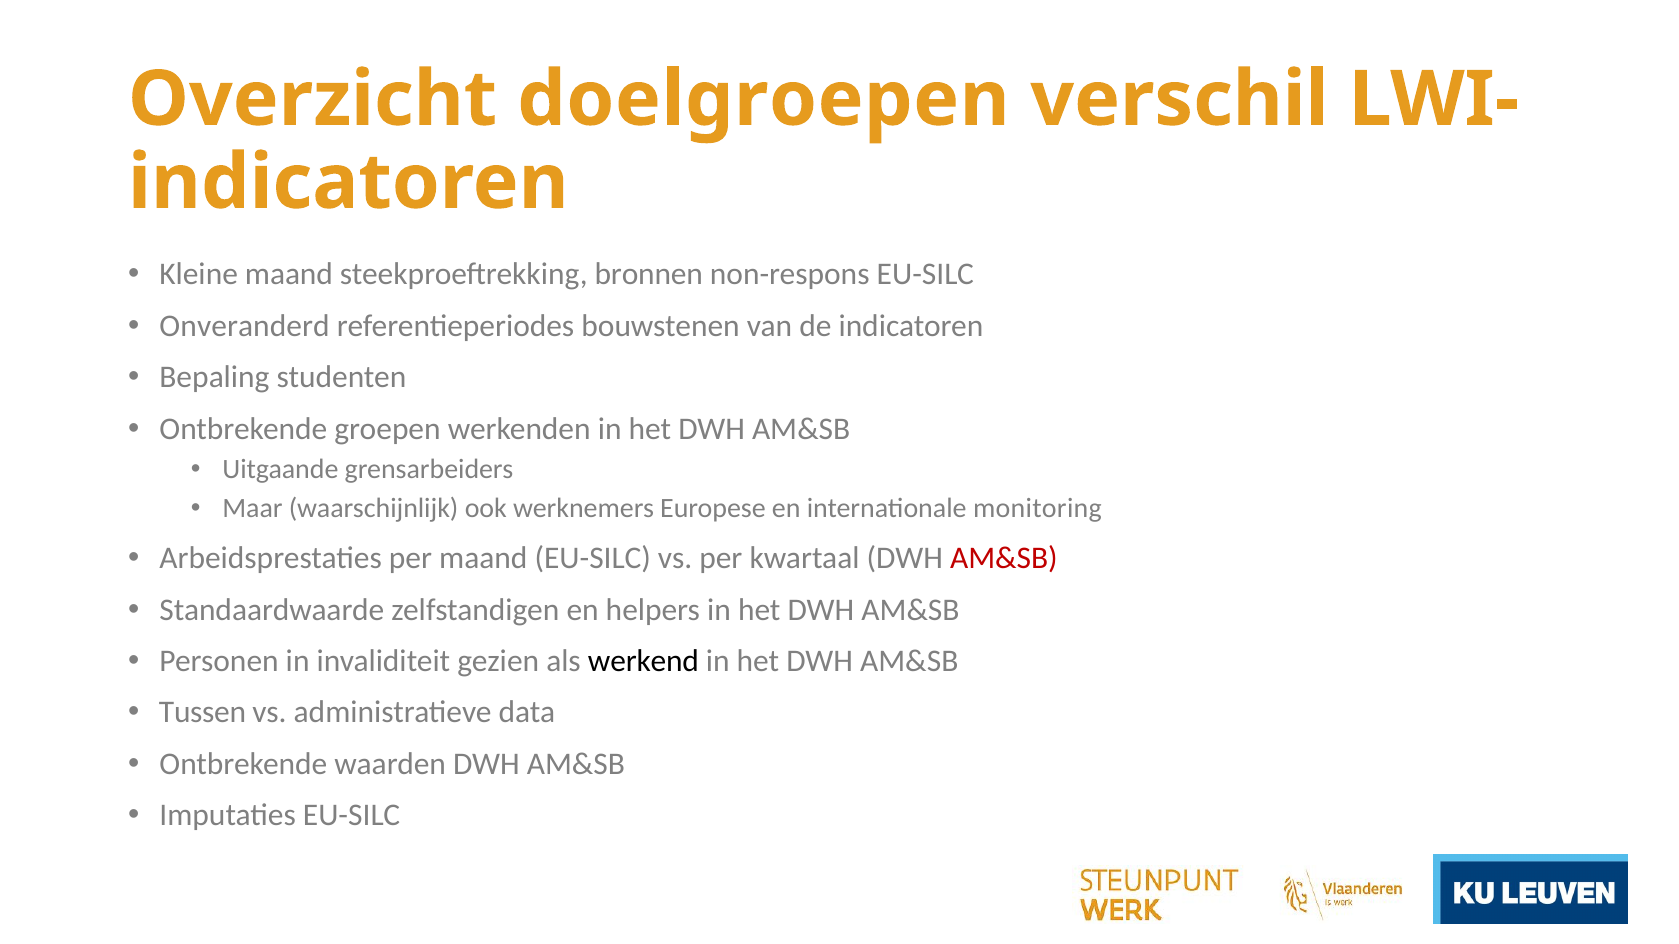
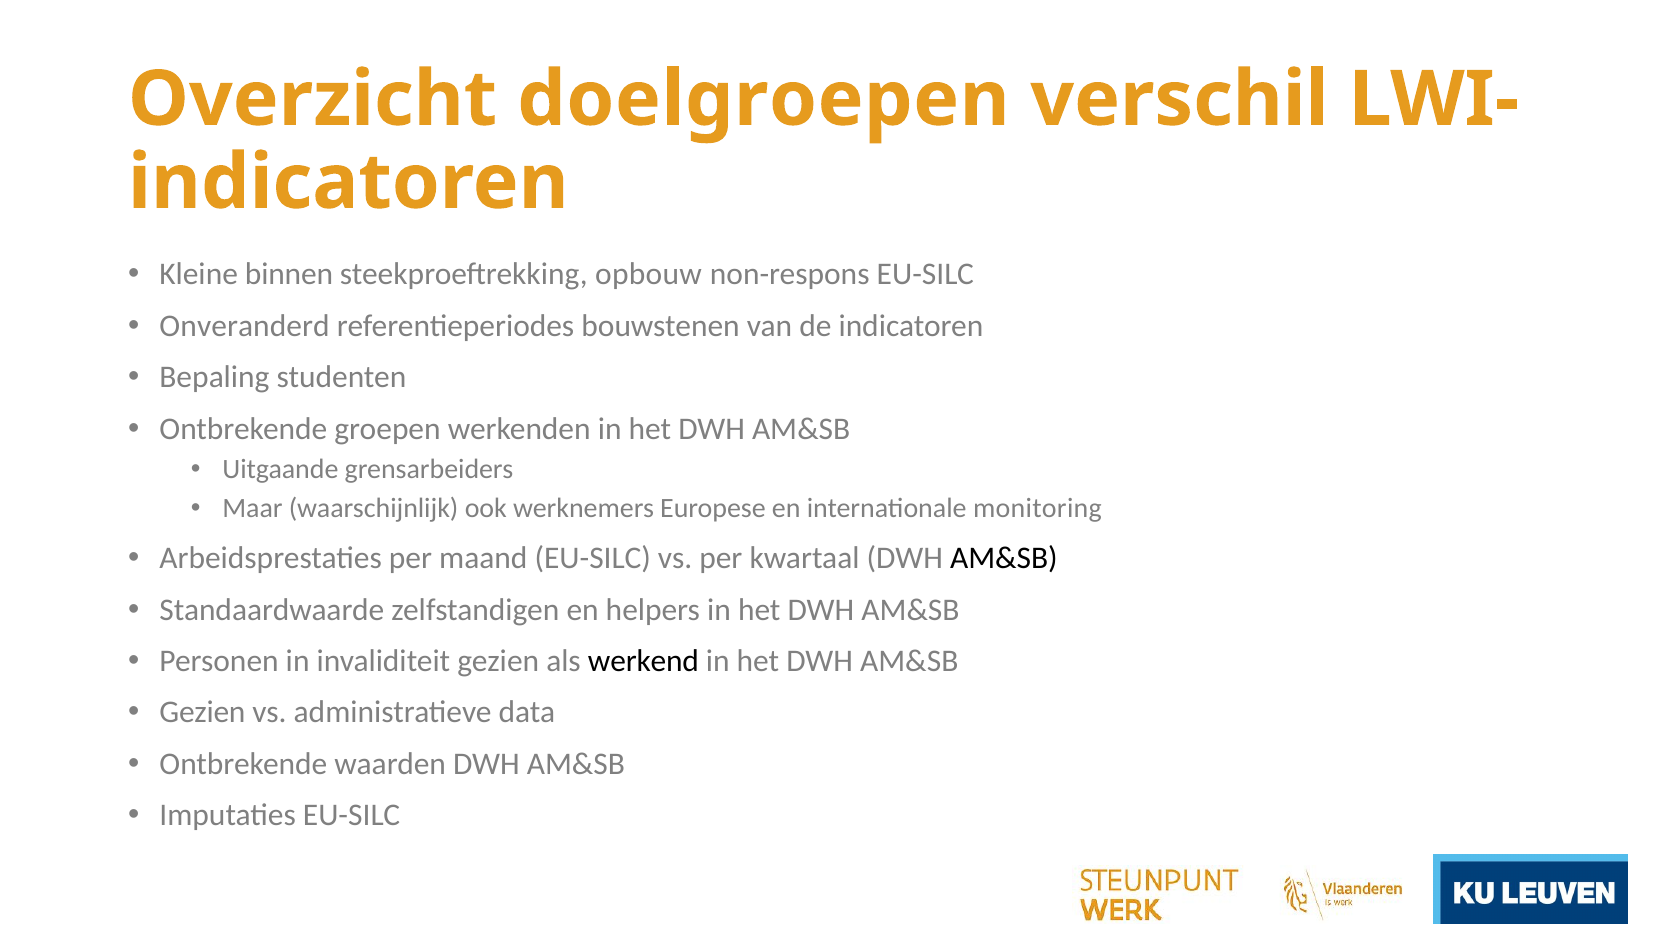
Kleine maand: maand -> binnen
bronnen: bronnen -> opbouw
AM&SB at (1004, 558) colour: red -> black
Tussen at (203, 713): Tussen -> Gezien
